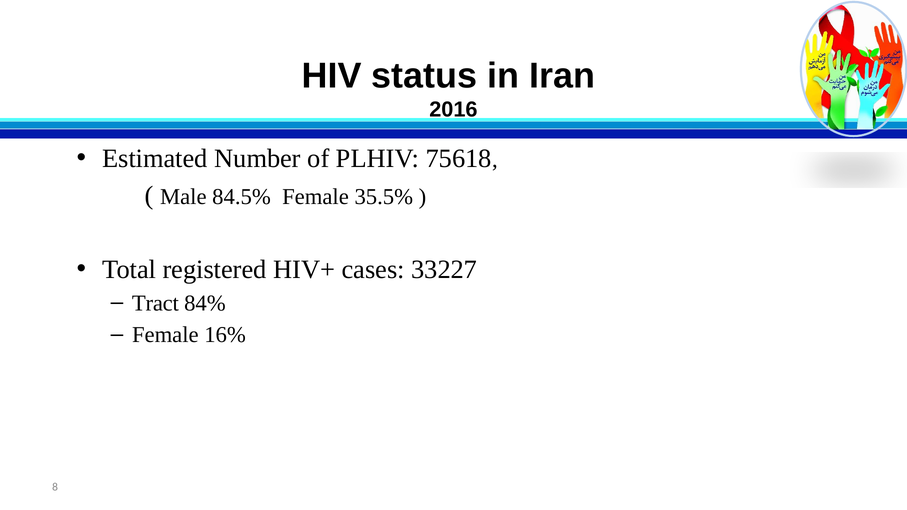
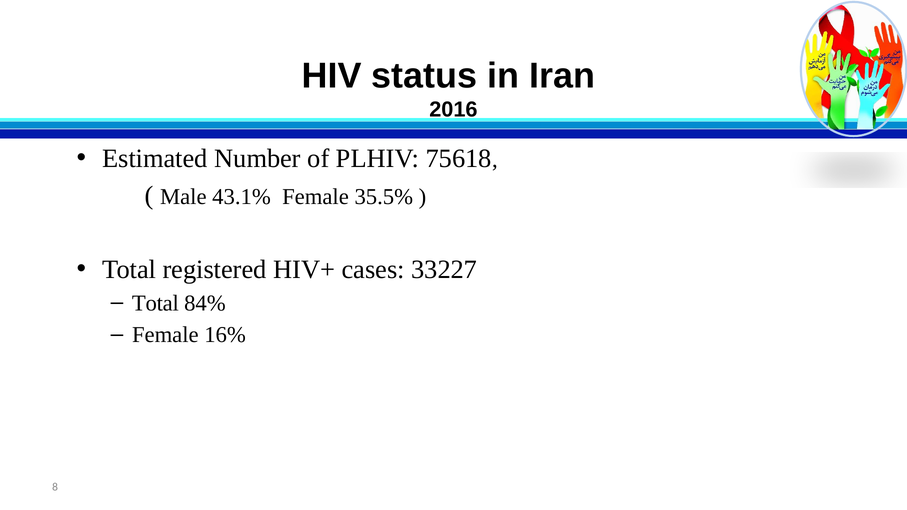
84.5%: 84.5% -> 43.1%
Tract at (155, 303): Tract -> Total
